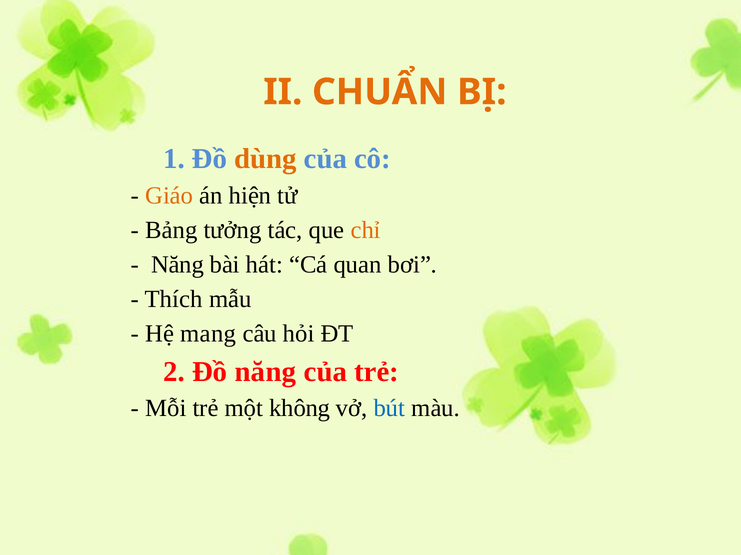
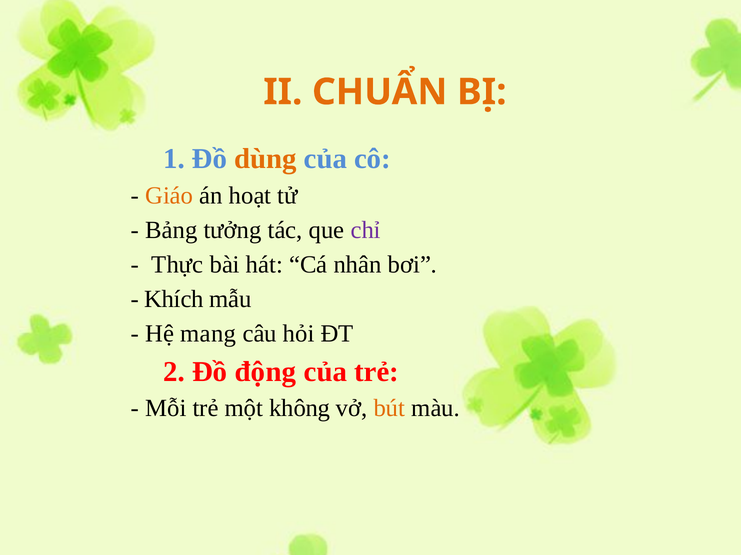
hiện: hiện -> hoạt
chỉ colour: orange -> purple
Năng at (178, 265): Năng -> Thực
quan: quan -> nhân
Thích: Thích -> Khích
Đồ năng: năng -> động
bút colour: blue -> orange
